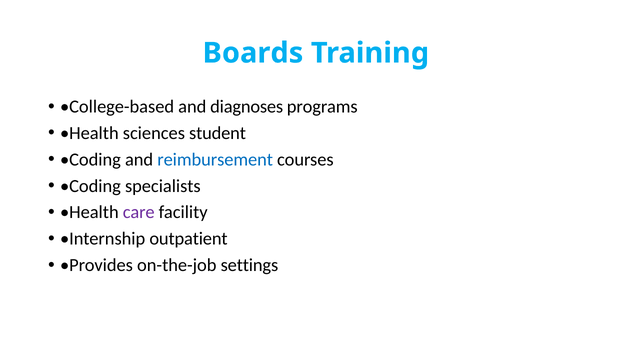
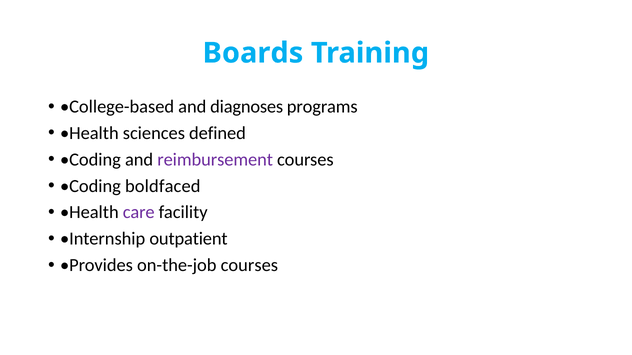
student: student -> defined
reimbursement colour: blue -> purple
specialists: specialists -> boldfaced
on-the-job settings: settings -> courses
